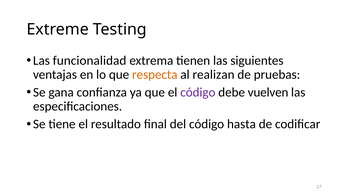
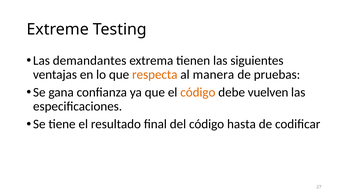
funcionalidad: funcionalidad -> demandantes
realizan: realizan -> manera
código at (198, 92) colour: purple -> orange
